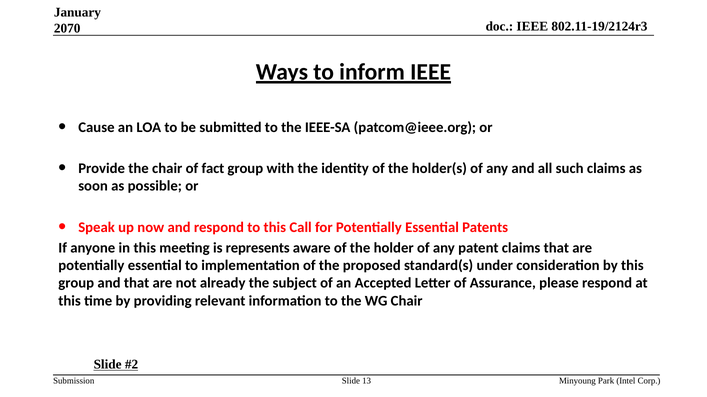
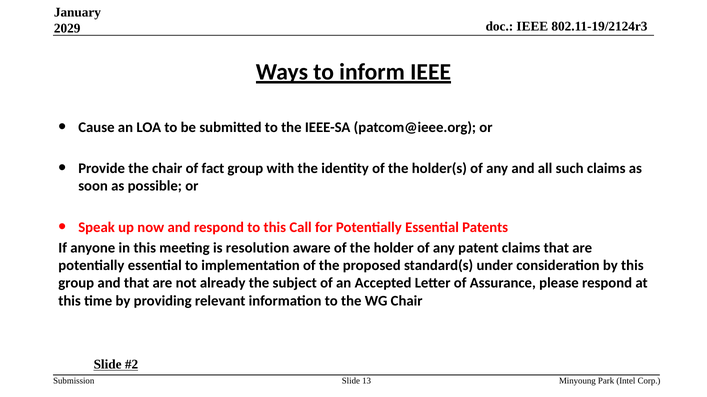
2070: 2070 -> 2029
represents: represents -> resolution
